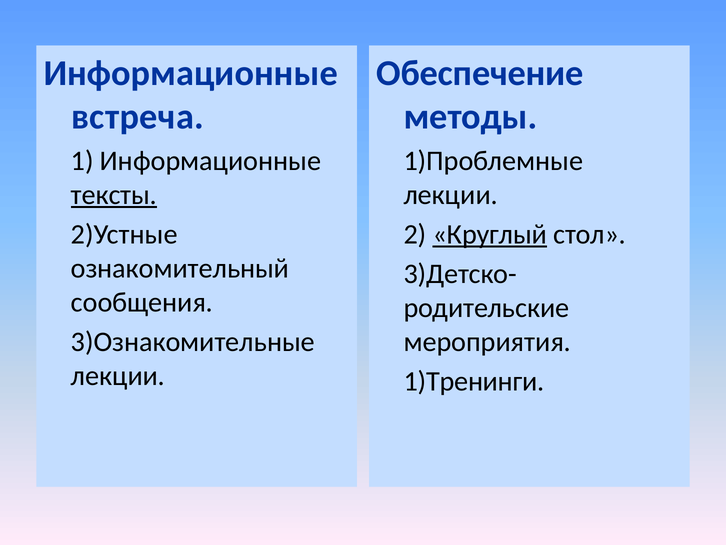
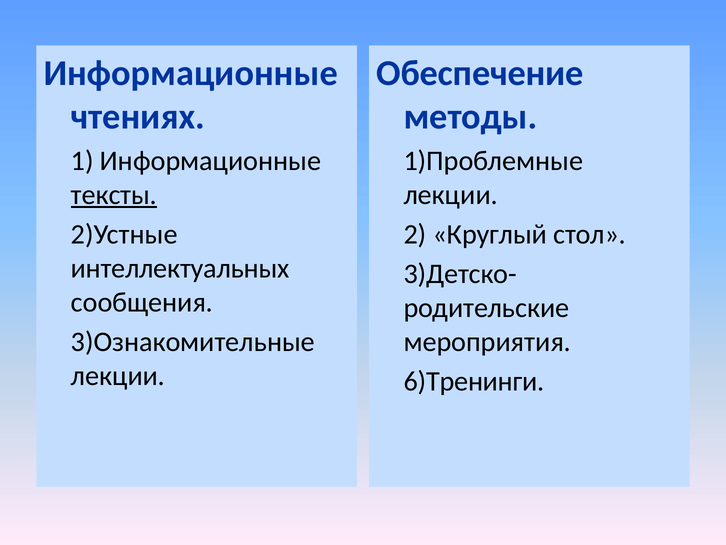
встреча: встреча -> чтениях
Круглый underline: present -> none
ознакомительный: ознакомительный -> интеллектуальных
1)Тренинги: 1)Тренинги -> 6)Тренинги
